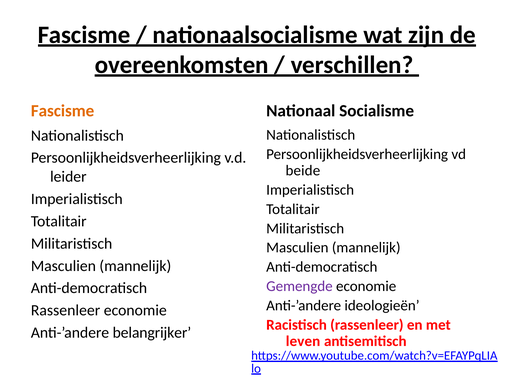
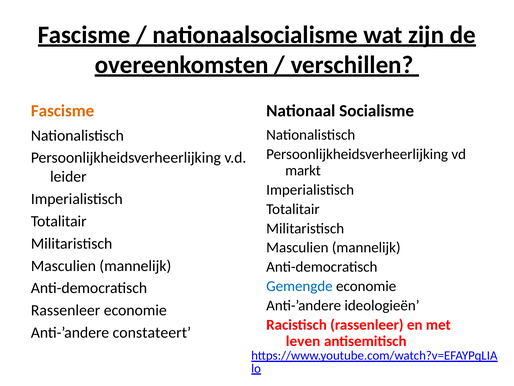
beide: beide -> markt
Gemengde colour: purple -> blue
belangrijker: belangrijker -> constateert
